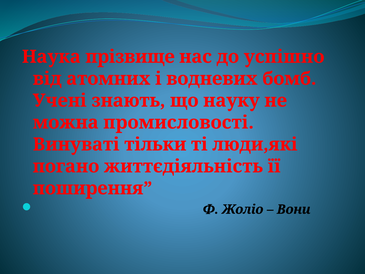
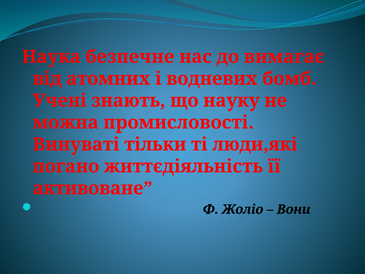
прізвище: прізвище -> безпечне
успішно: успішно -> вимагає
поширення: поширення -> активоване
